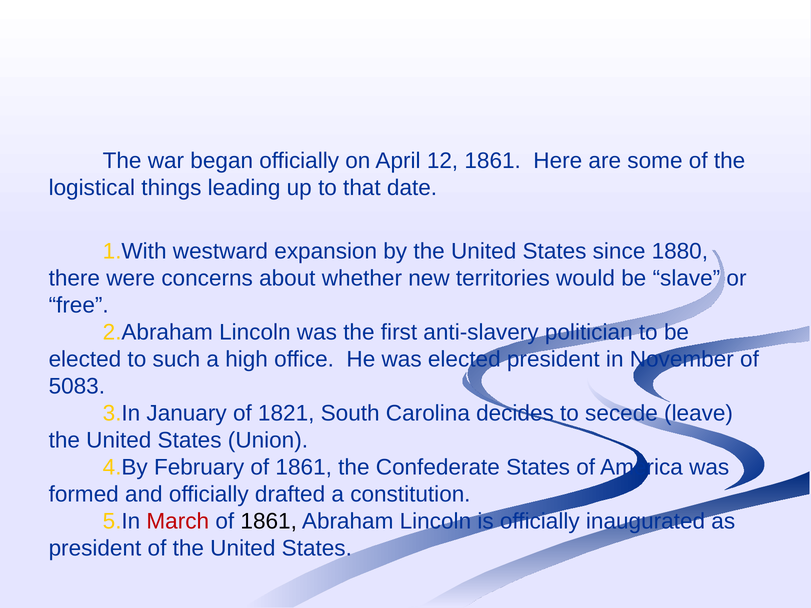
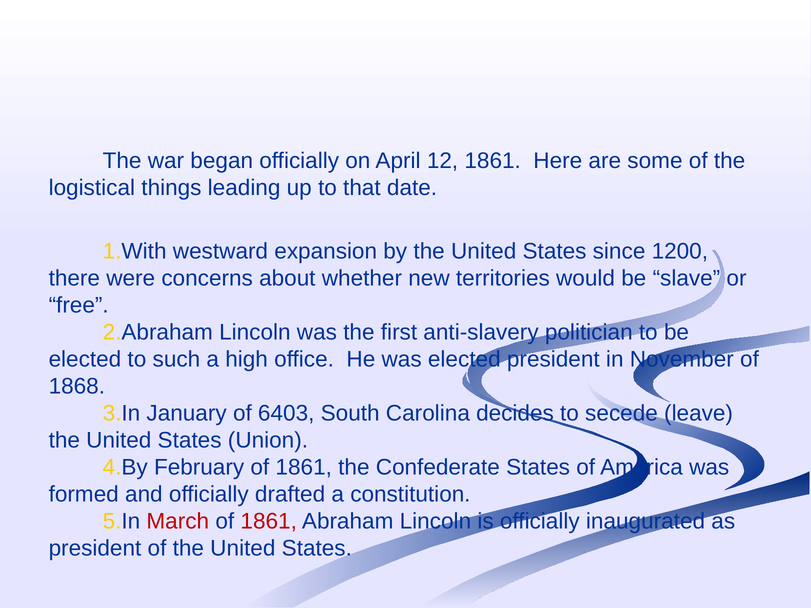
1880: 1880 -> 1200
5083: 5083 -> 1868
1821: 1821 -> 6403
1861 at (269, 522) colour: black -> red
